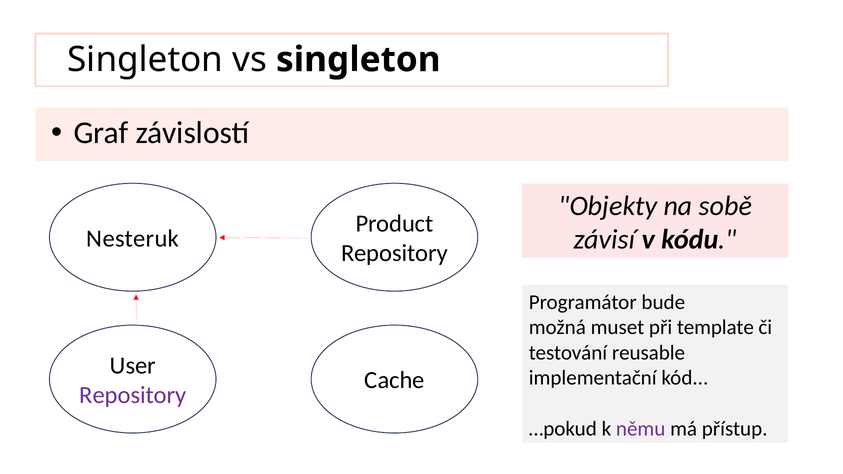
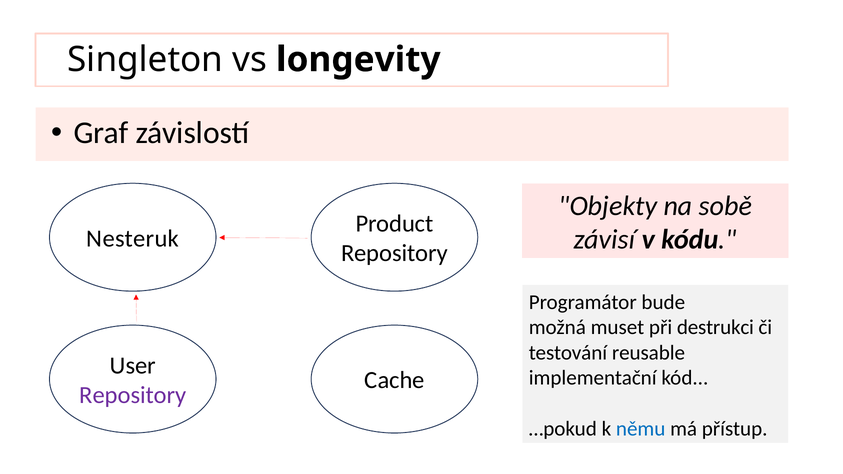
vs singleton: singleton -> longevity
template: template -> destrukci
němu colour: purple -> blue
